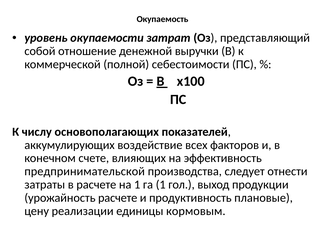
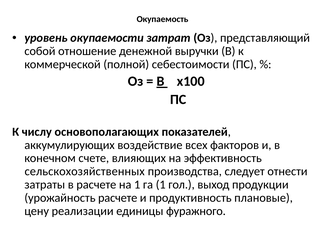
предпринимательской: предпринимательской -> сельскохозяйственных
кормовым: кормовым -> фуражного
